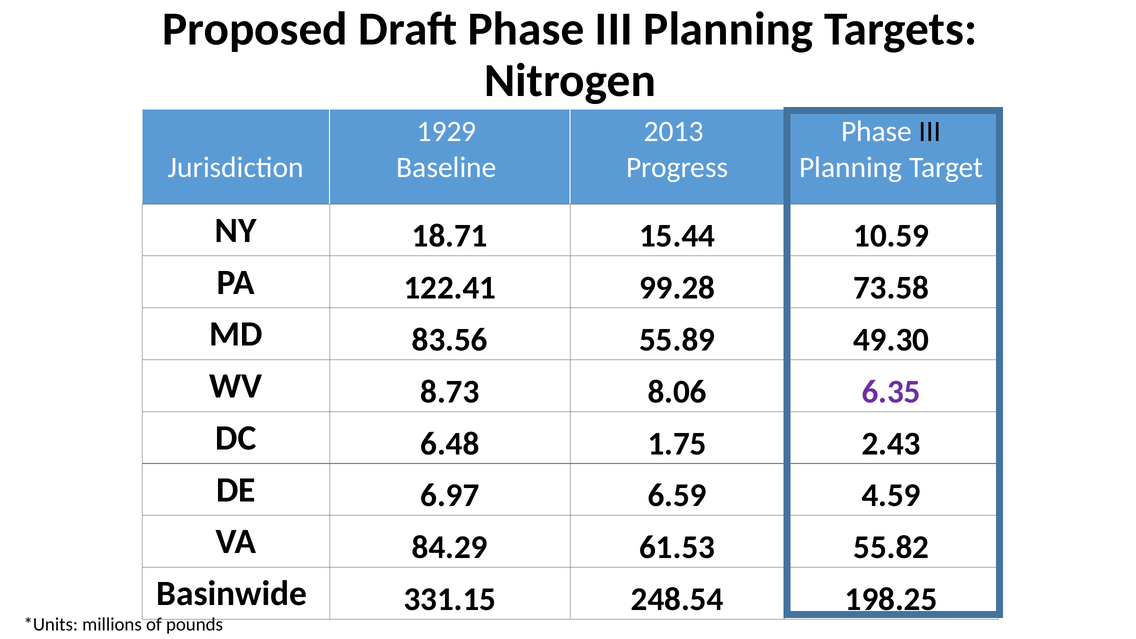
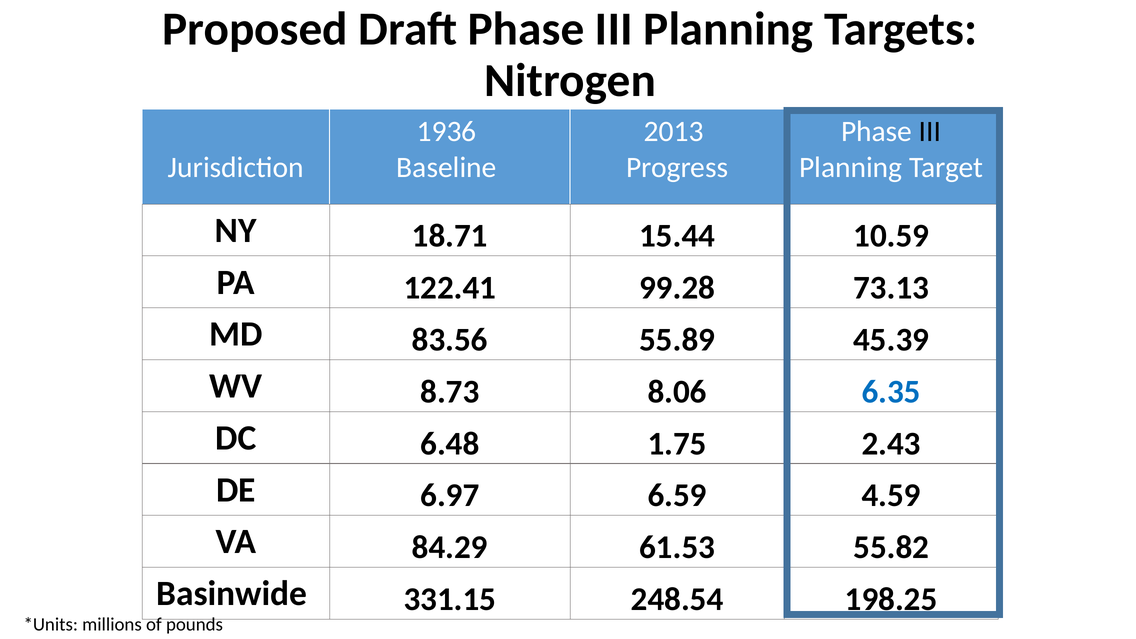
1929: 1929 -> 1936
73.58: 73.58 -> 73.13
49.30: 49.30 -> 45.39
6.35 colour: purple -> blue
